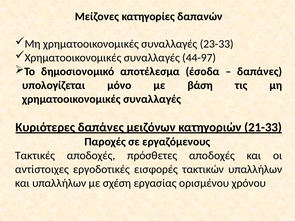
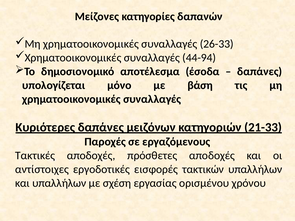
23-33: 23-33 -> 26-33
44-97: 44-97 -> 44-94
